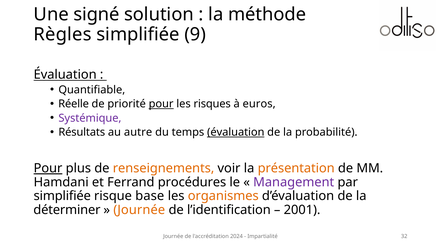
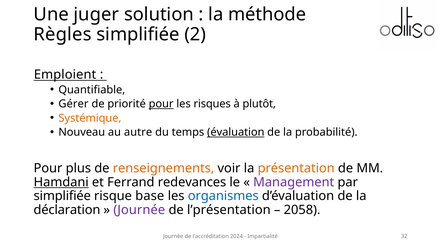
signé: signé -> juger
9: 9 -> 2
Évaluation at (65, 75): Évaluation -> Emploient
Réelle: Réelle -> Gérer
euros: euros -> plutôt
Systémique colour: purple -> orange
Résultats: Résultats -> Nouveau
Pour at (48, 168) underline: present -> none
Hamdani underline: none -> present
procédures: procédures -> redevances
organismes colour: orange -> blue
déterminer: déterminer -> déclaration
Journée at (139, 210) colour: orange -> purple
l’identification: l’identification -> l’présentation
2001: 2001 -> 2058
